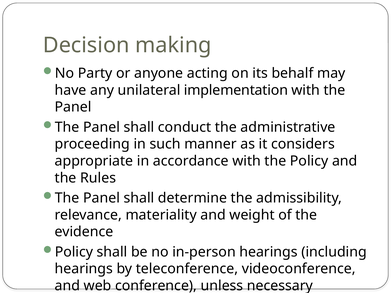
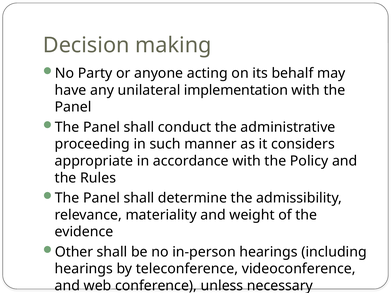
Policy at (74, 252): Policy -> Other
